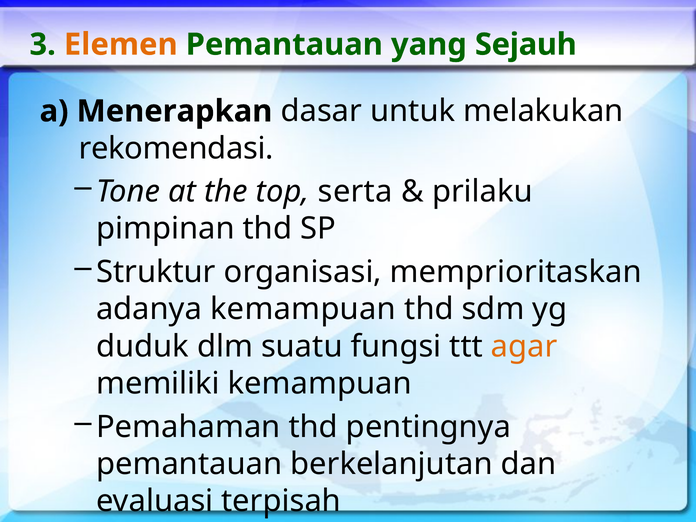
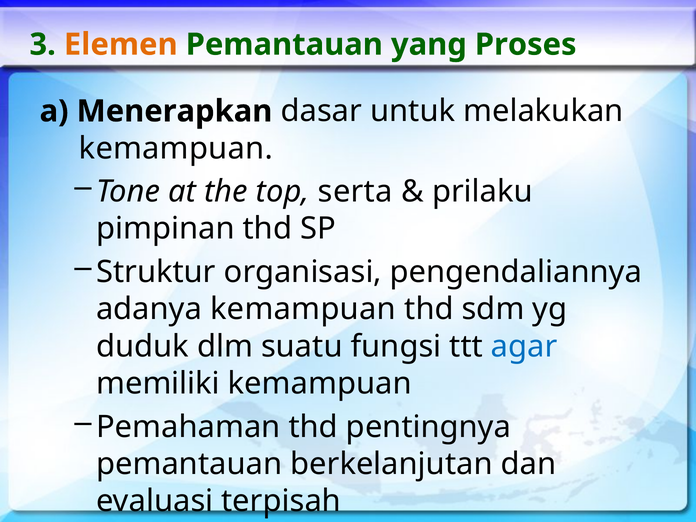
Sejauh: Sejauh -> Proses
rekomendasi at (176, 148): rekomendasi -> kemampuan
memprioritaskan: memprioritaskan -> pengendaliannya
agar colour: orange -> blue
